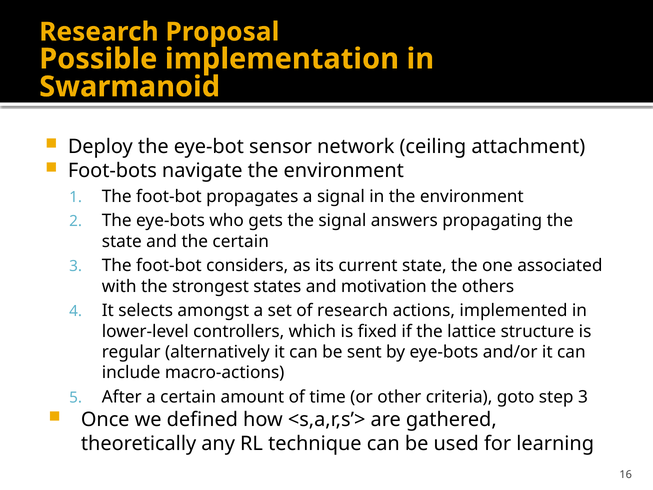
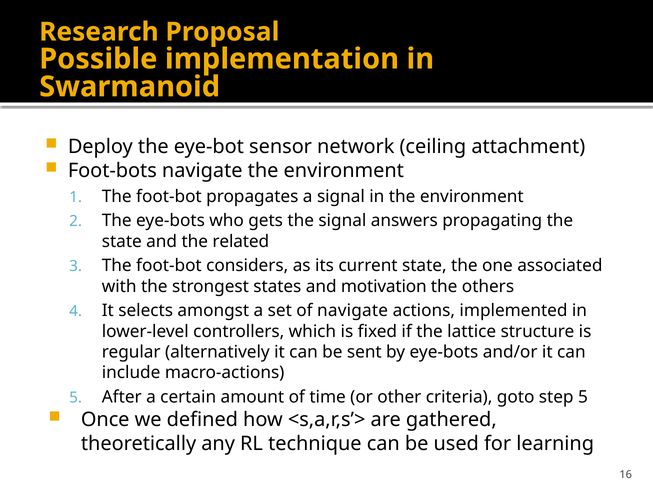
the certain: certain -> related
of research: research -> navigate
step 3: 3 -> 5
